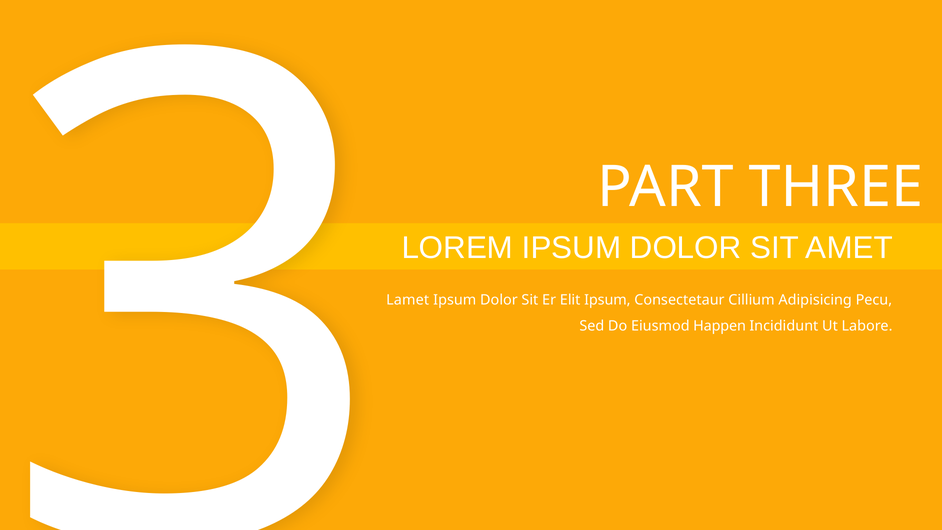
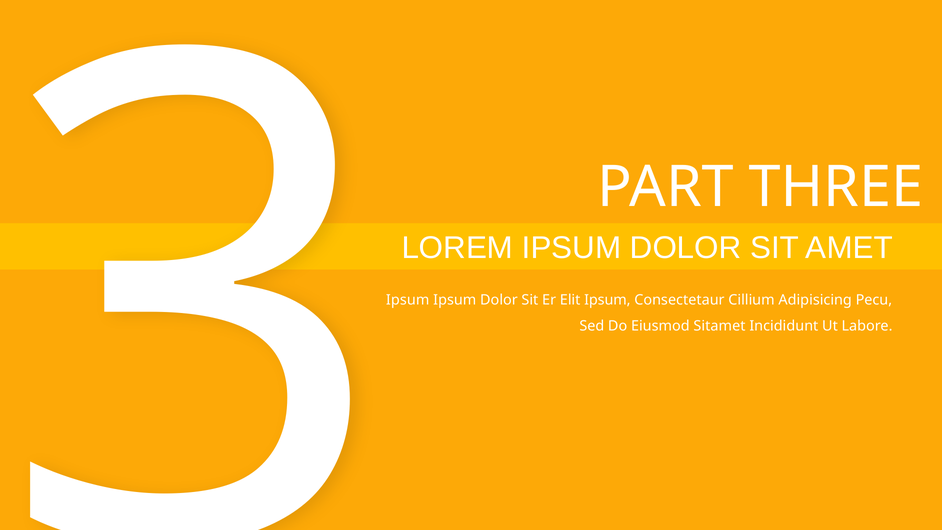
Lamet at (408, 300): Lamet -> Ipsum
Happen: Happen -> Sitamet
